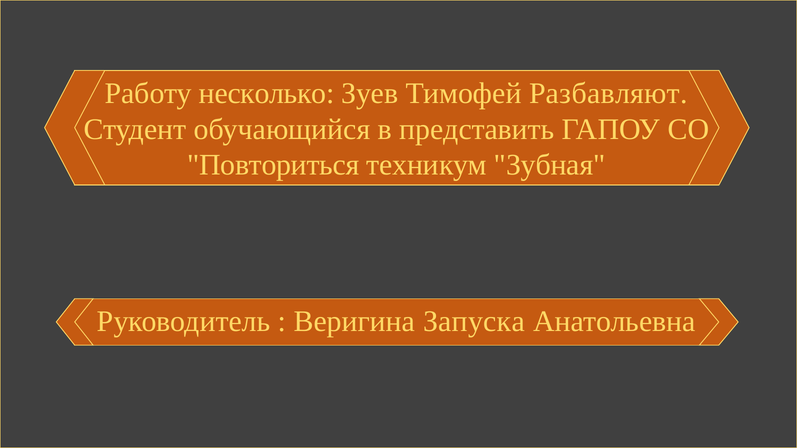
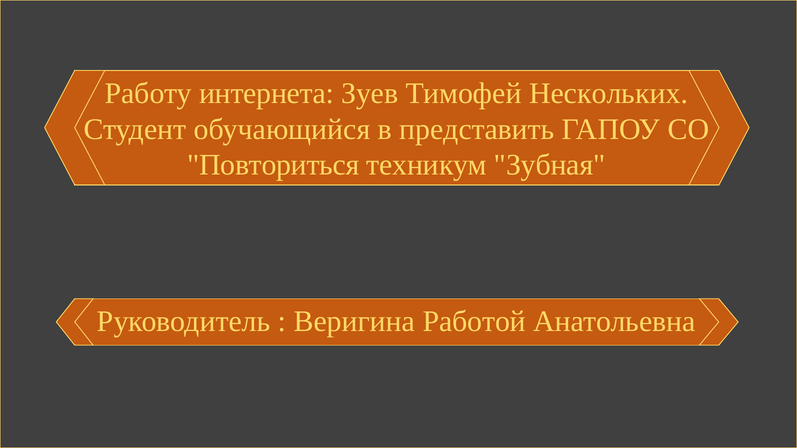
несколько: несколько -> интернета
Разбавляют: Разбавляют -> Нескольких
Запуска: Запуска -> Работой
